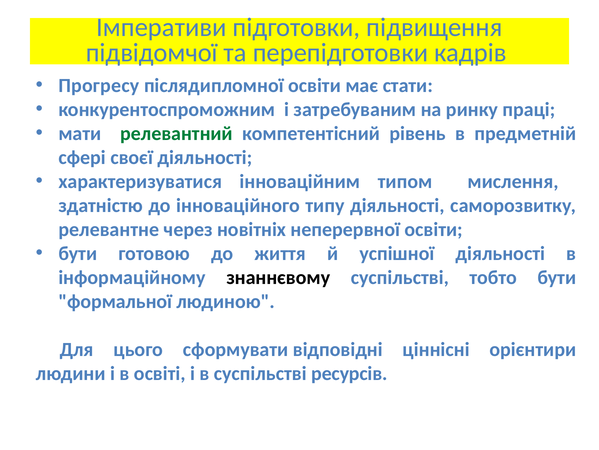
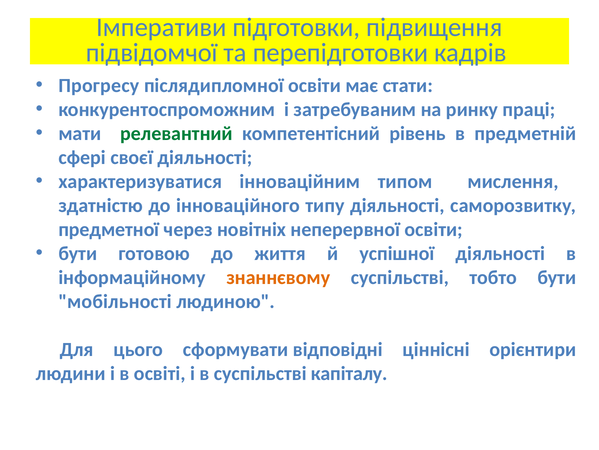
релевантне: релевантне -> предметної
знаннєвому colour: black -> orange
формальної: формальної -> мобільності
ресурсів: ресурсів -> капіталу
